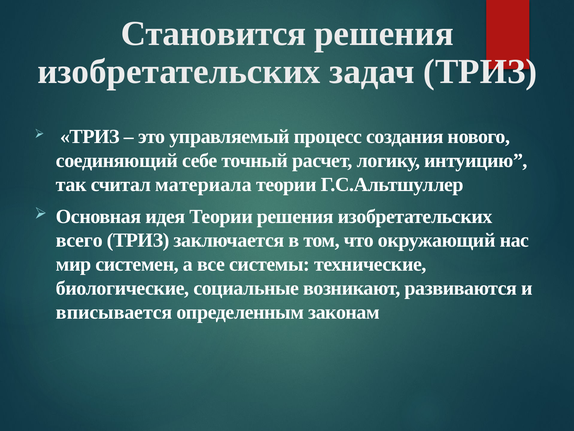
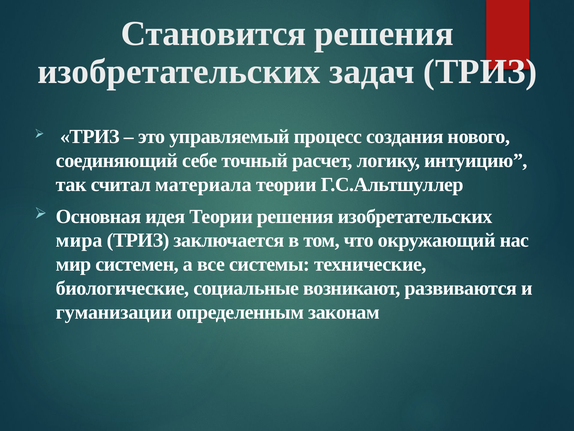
всего: всего -> мира
вписывается: вписывается -> гуманизации
